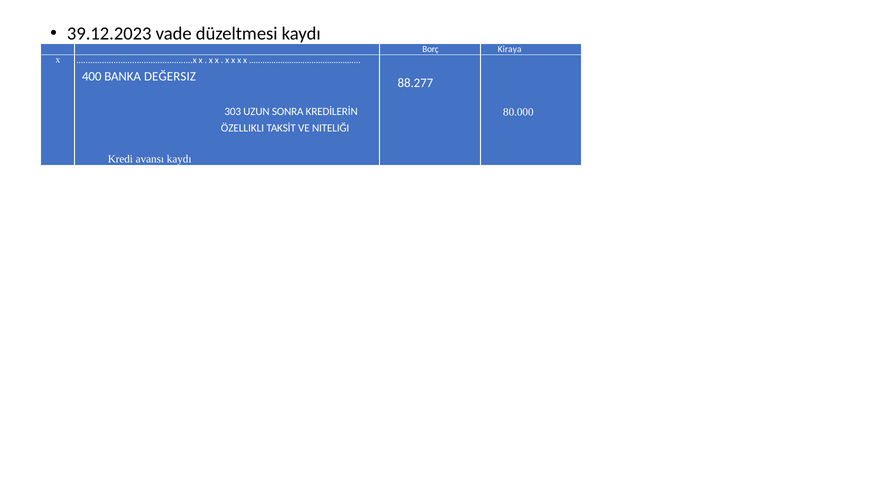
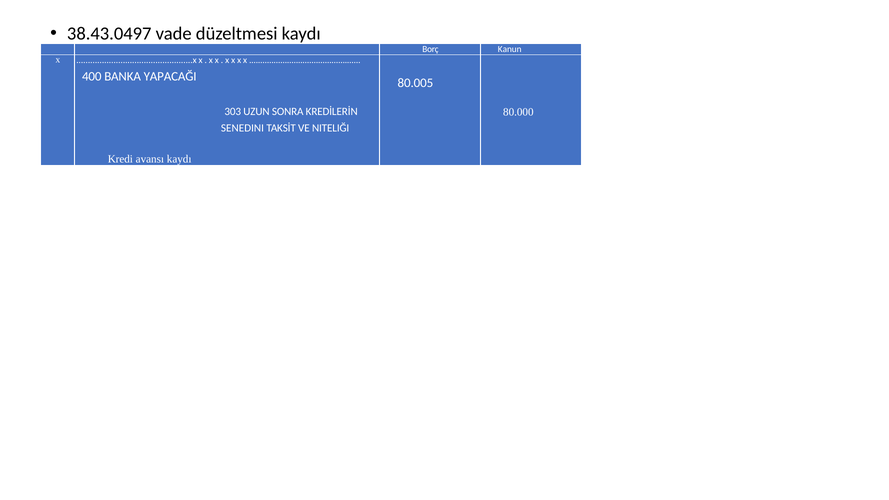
39.12.2023: 39.12.2023 -> 38.43.0497
Kiraya: Kiraya -> Kanun
DEĞERSIZ: DEĞERSIZ -> YAPACAĞI
88.277: 88.277 -> 80.005
ÖZELLIKLI: ÖZELLIKLI -> SENEDINI
